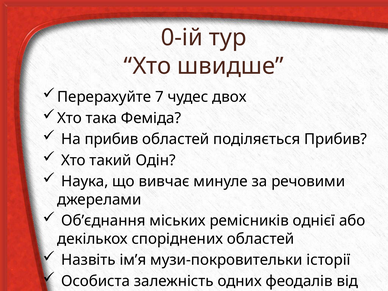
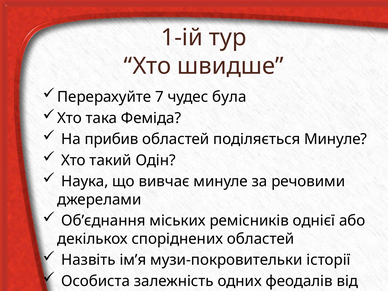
0-ій: 0-ій -> 1-ій
двох: двох -> була
поділяється Прибив: Прибив -> Минуле
